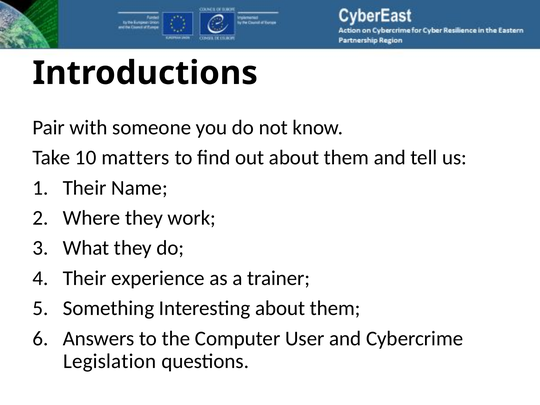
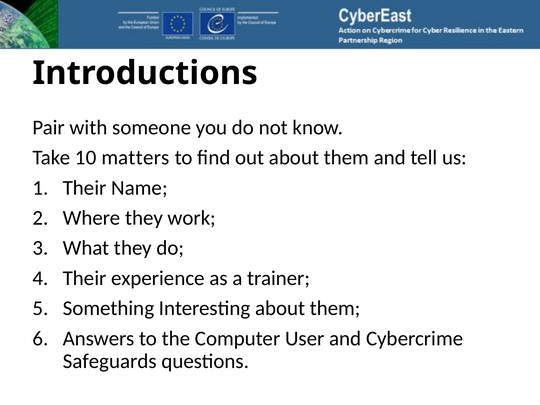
Legislation: Legislation -> Safeguards
